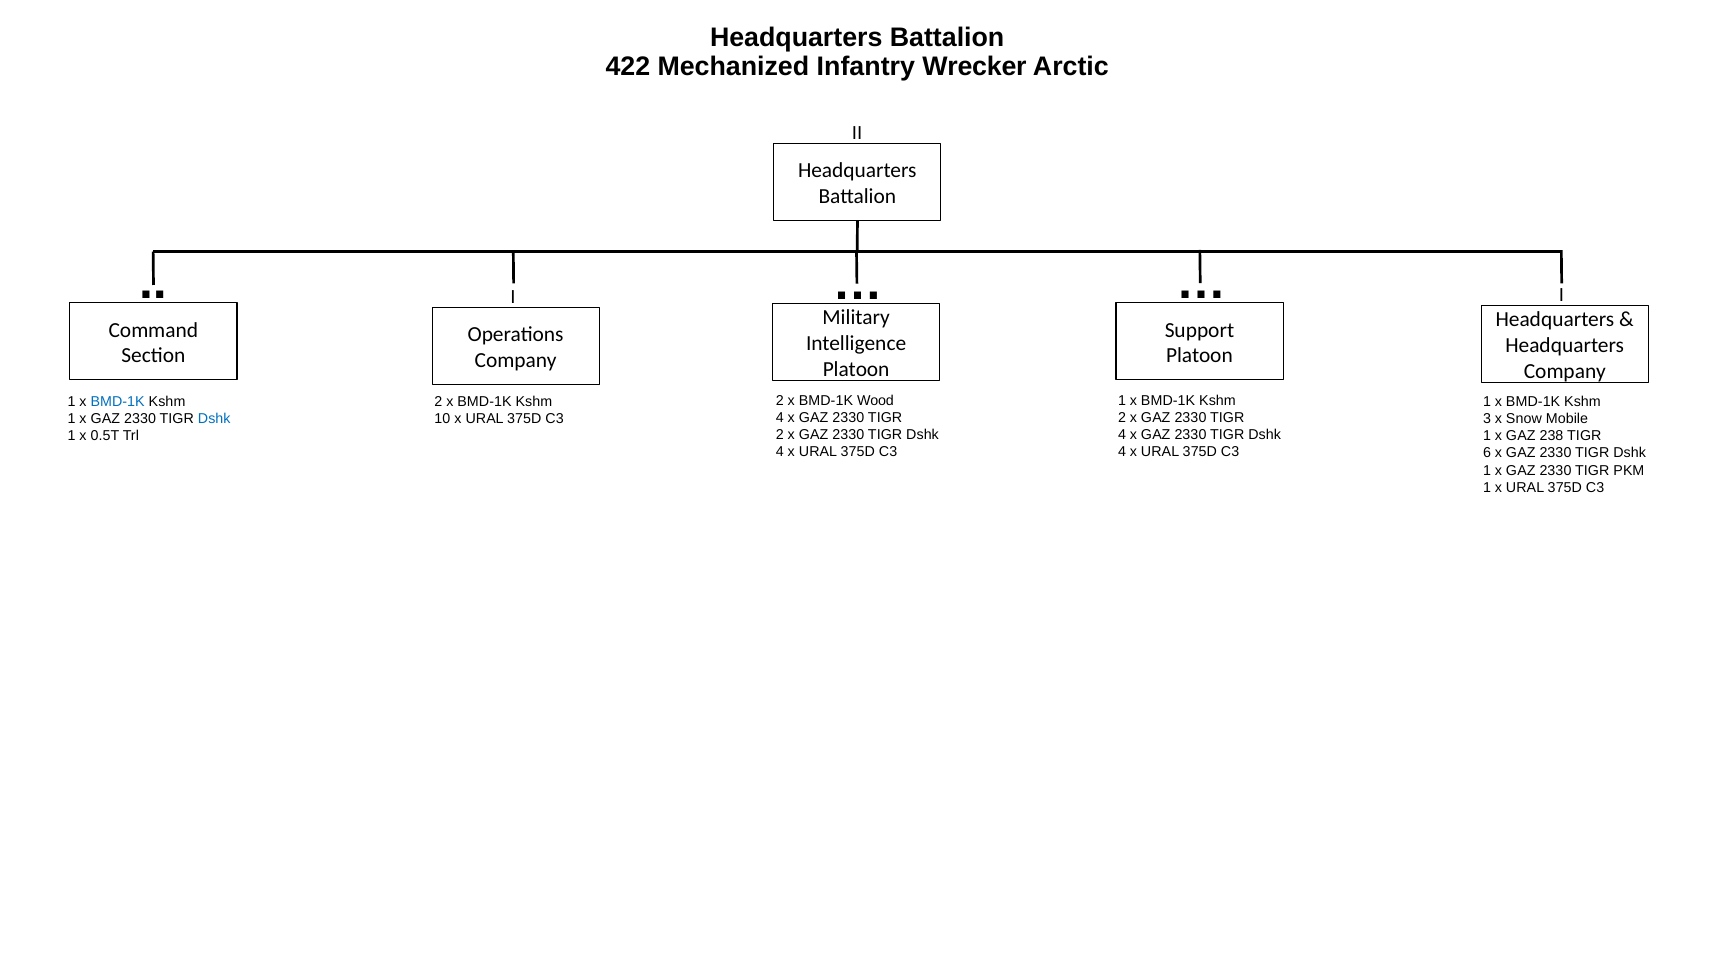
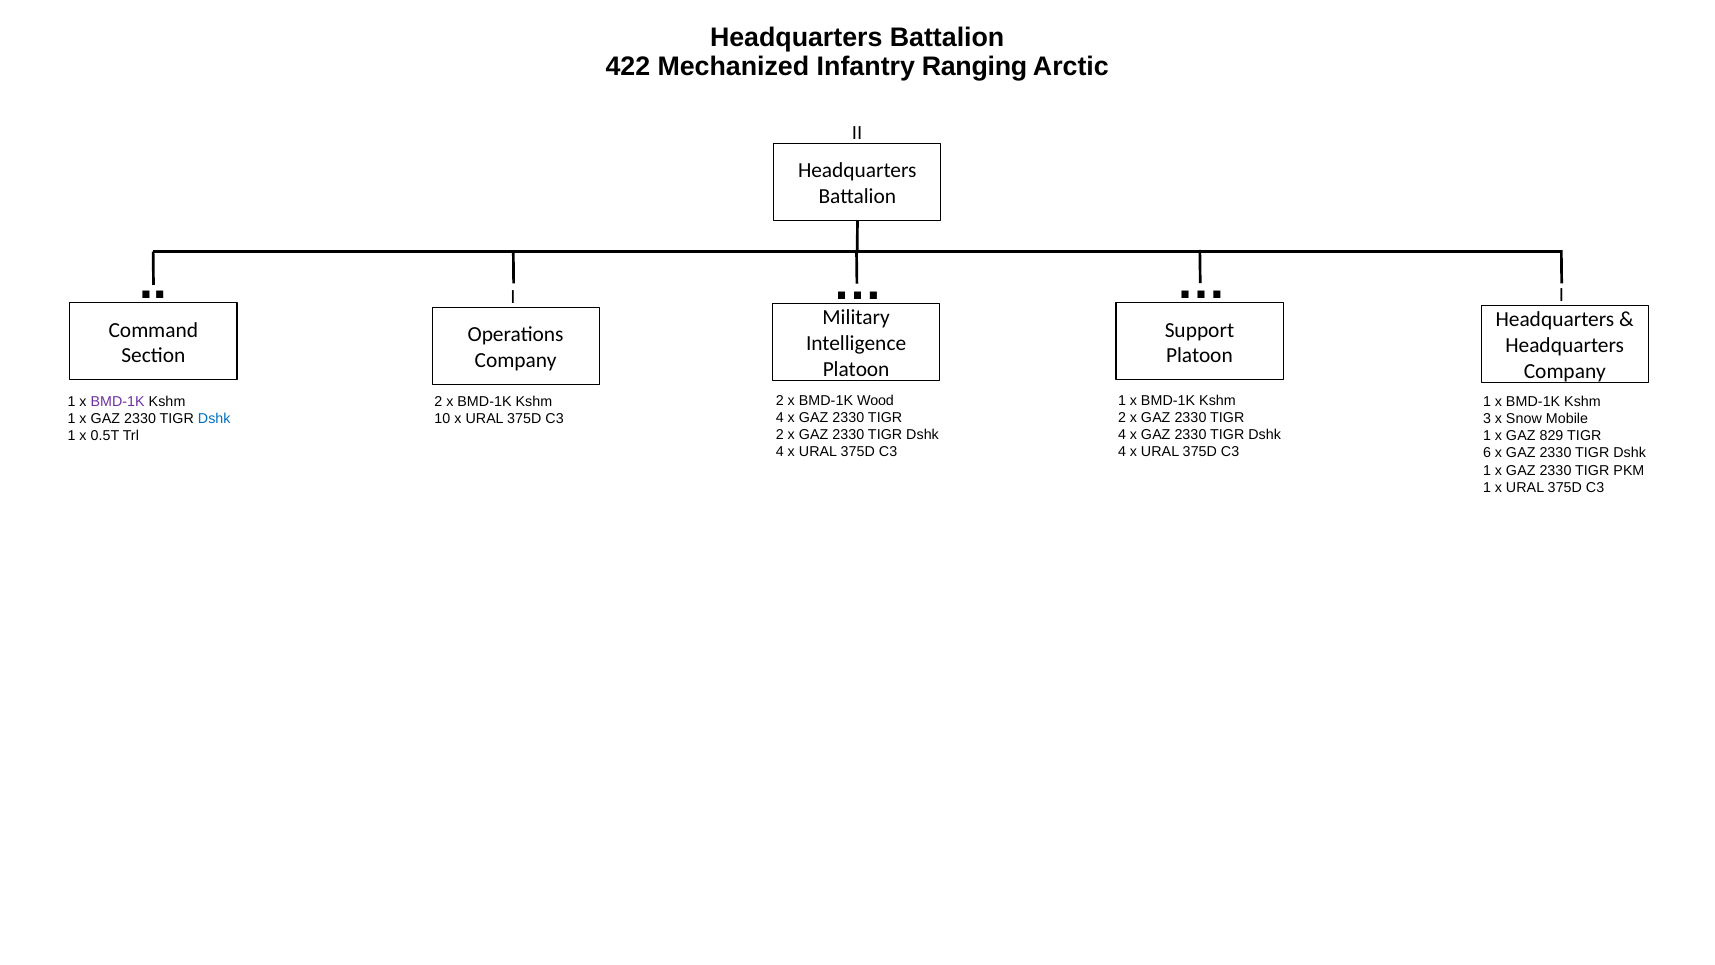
Wrecker: Wrecker -> Ranging
BMD-1K at (118, 401) colour: blue -> purple
238: 238 -> 829
